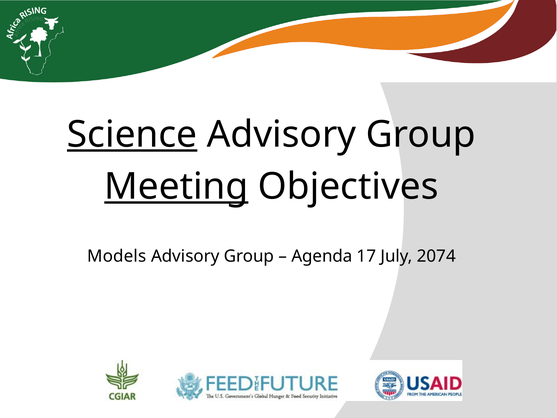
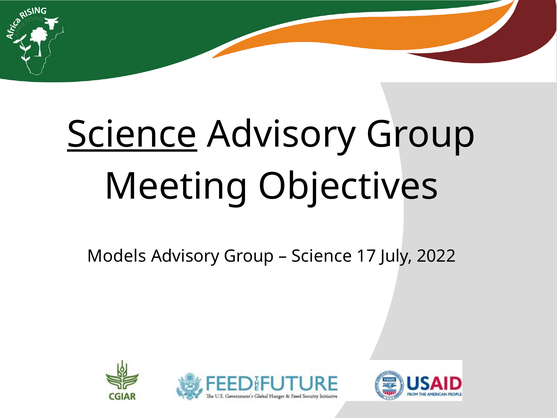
Meeting underline: present -> none
Agenda at (322, 256): Agenda -> Science
2074: 2074 -> 2022
